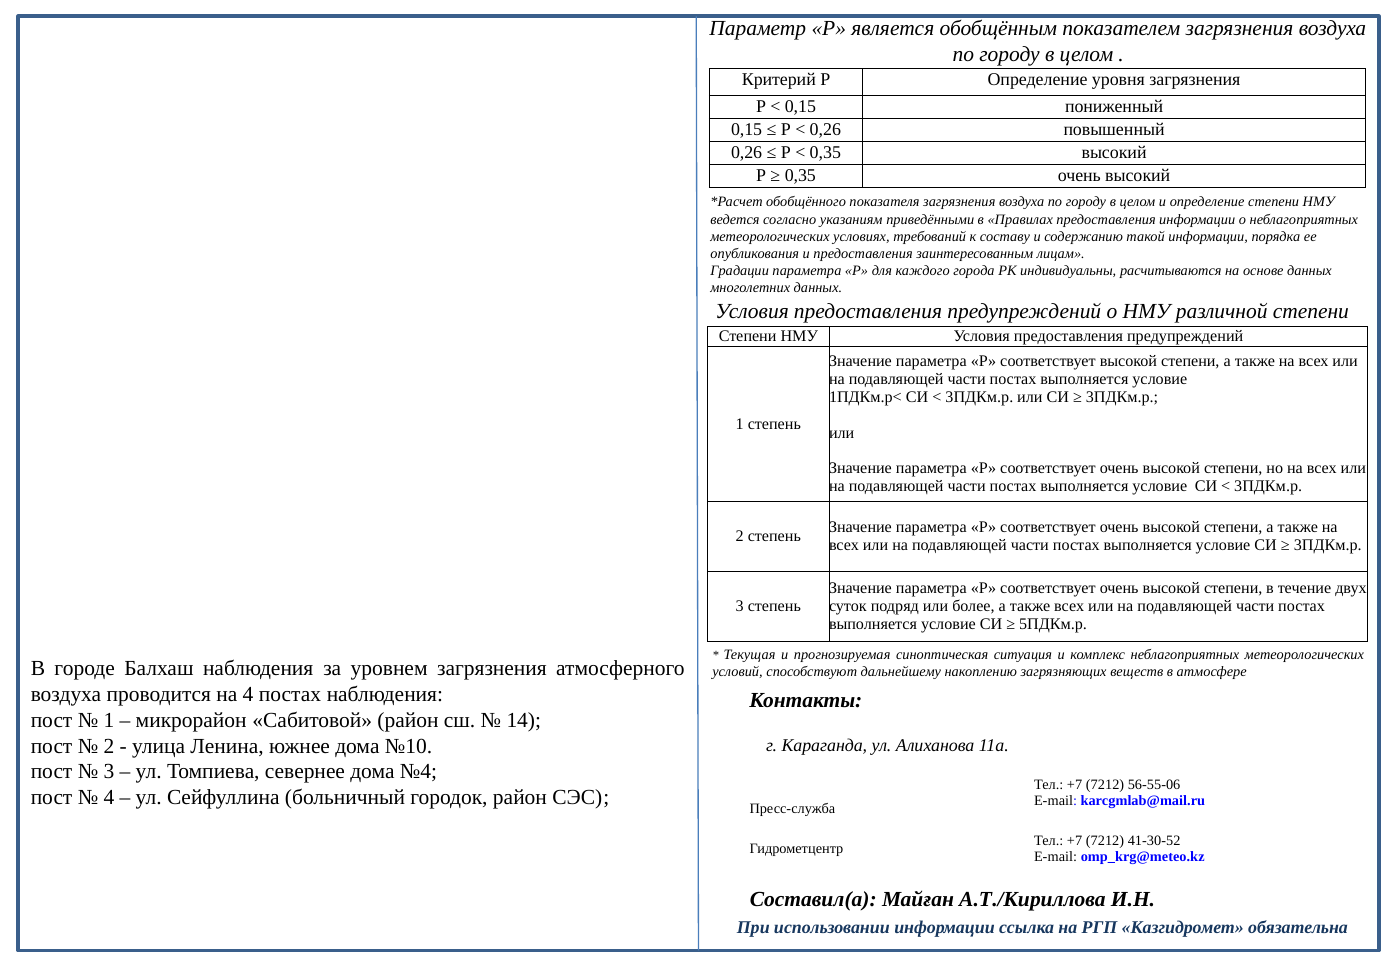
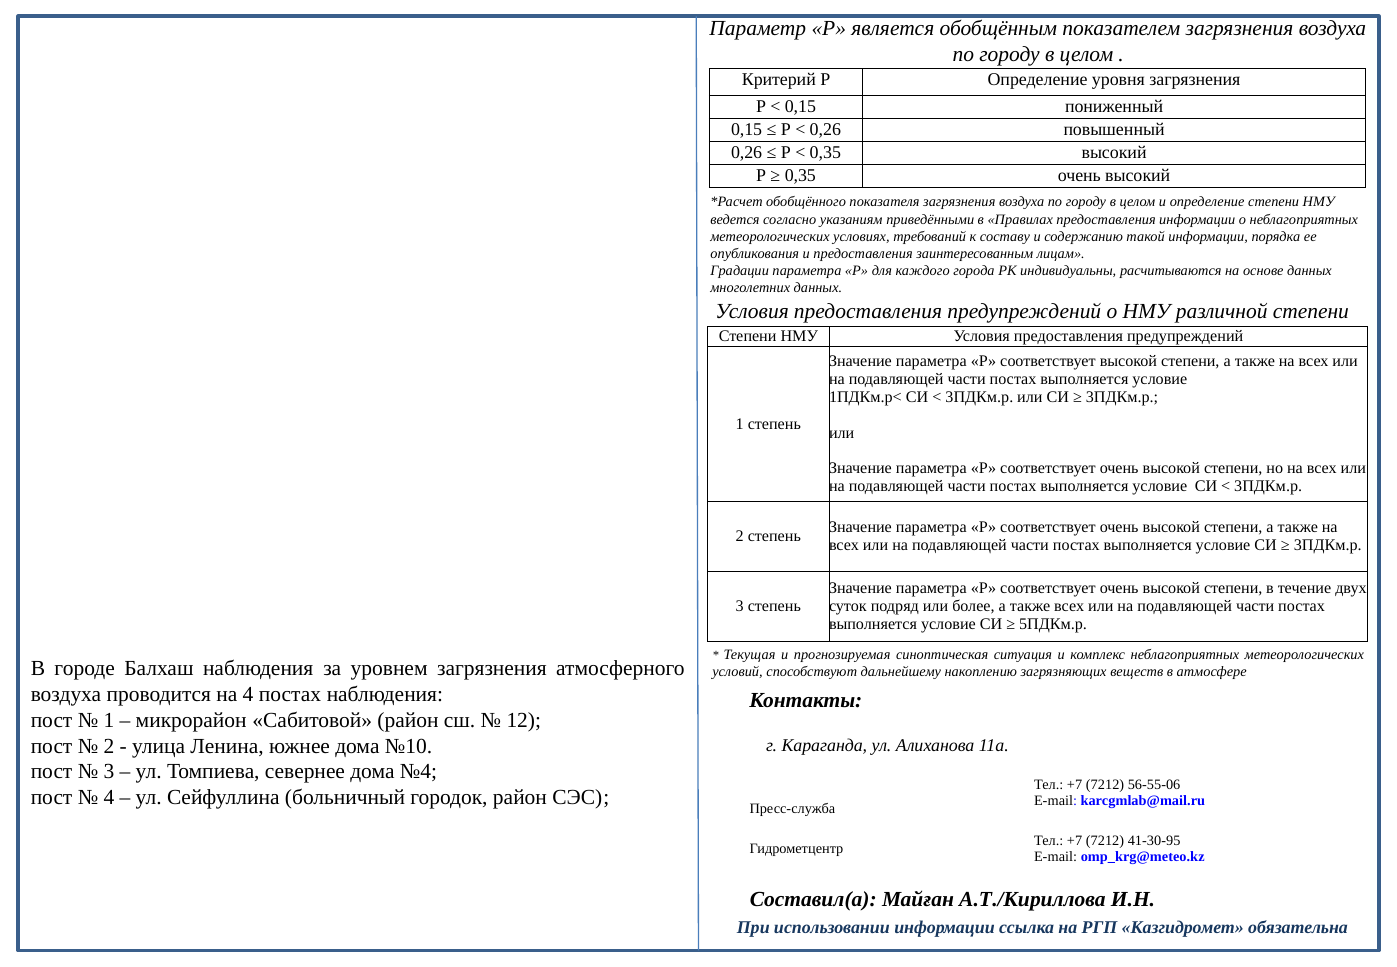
14: 14 -> 12
41-30-52: 41-30-52 -> 41-30-95
